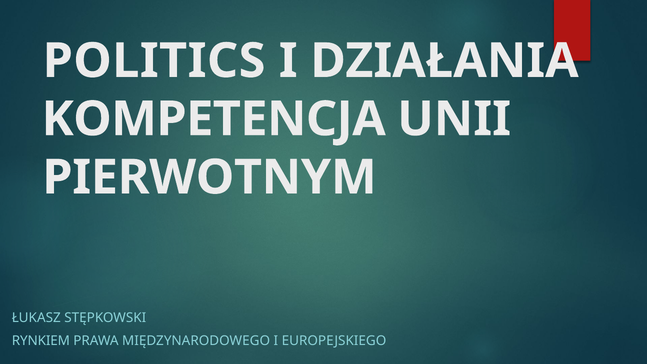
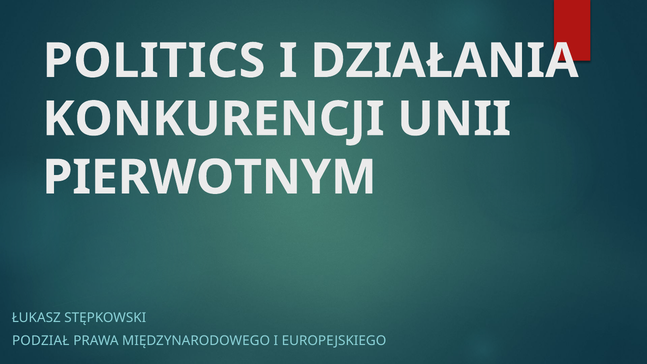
KOMPETENCJA: KOMPETENCJA -> KONKURENCJI
RYNKIEM: RYNKIEM -> PODZIAŁ
